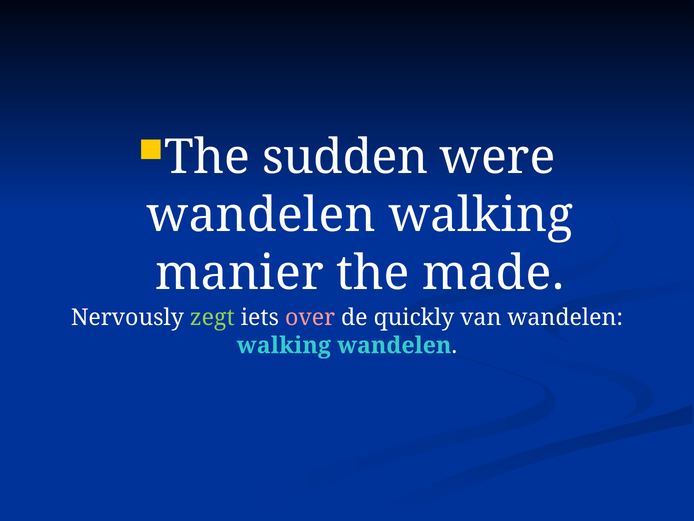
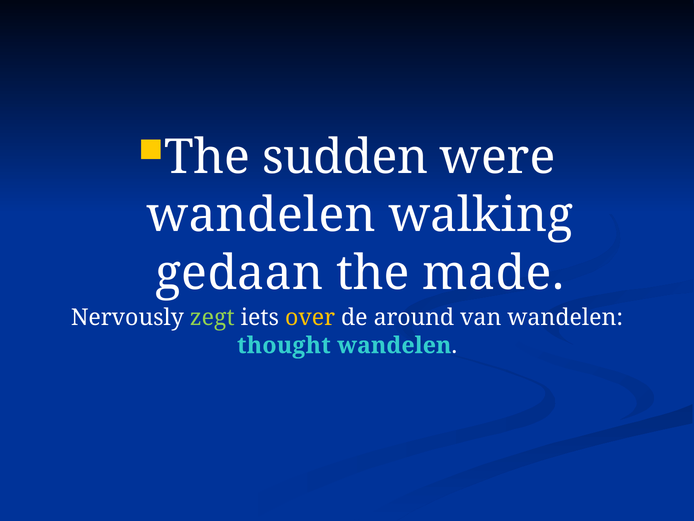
manier: manier -> gedaan
over colour: pink -> yellow
quickly: quickly -> around
walking at (284, 345): walking -> thought
